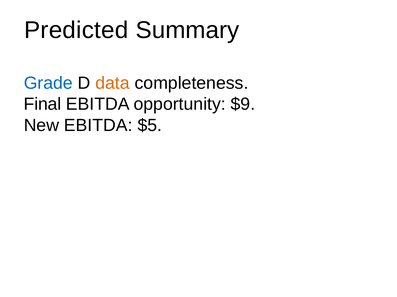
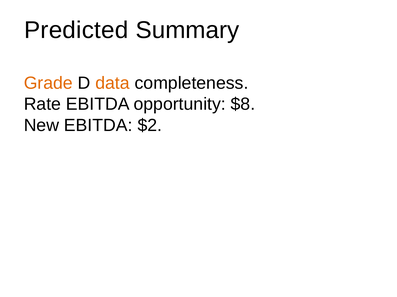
Grade colour: blue -> orange
Final: Final -> Rate
$9: $9 -> $8
$5: $5 -> $2
